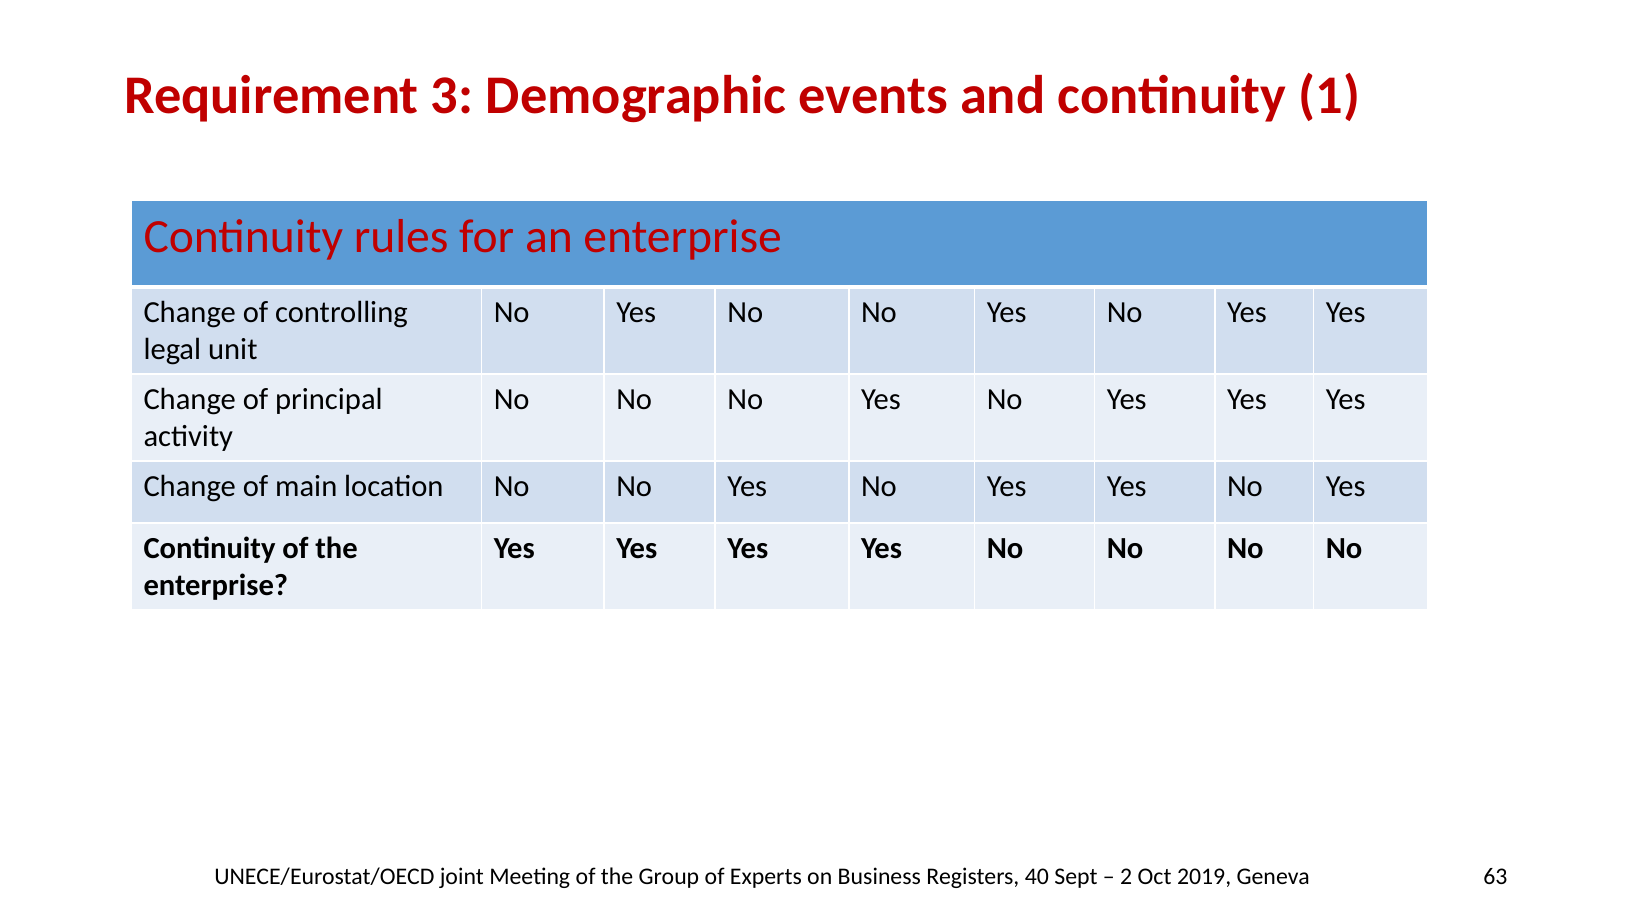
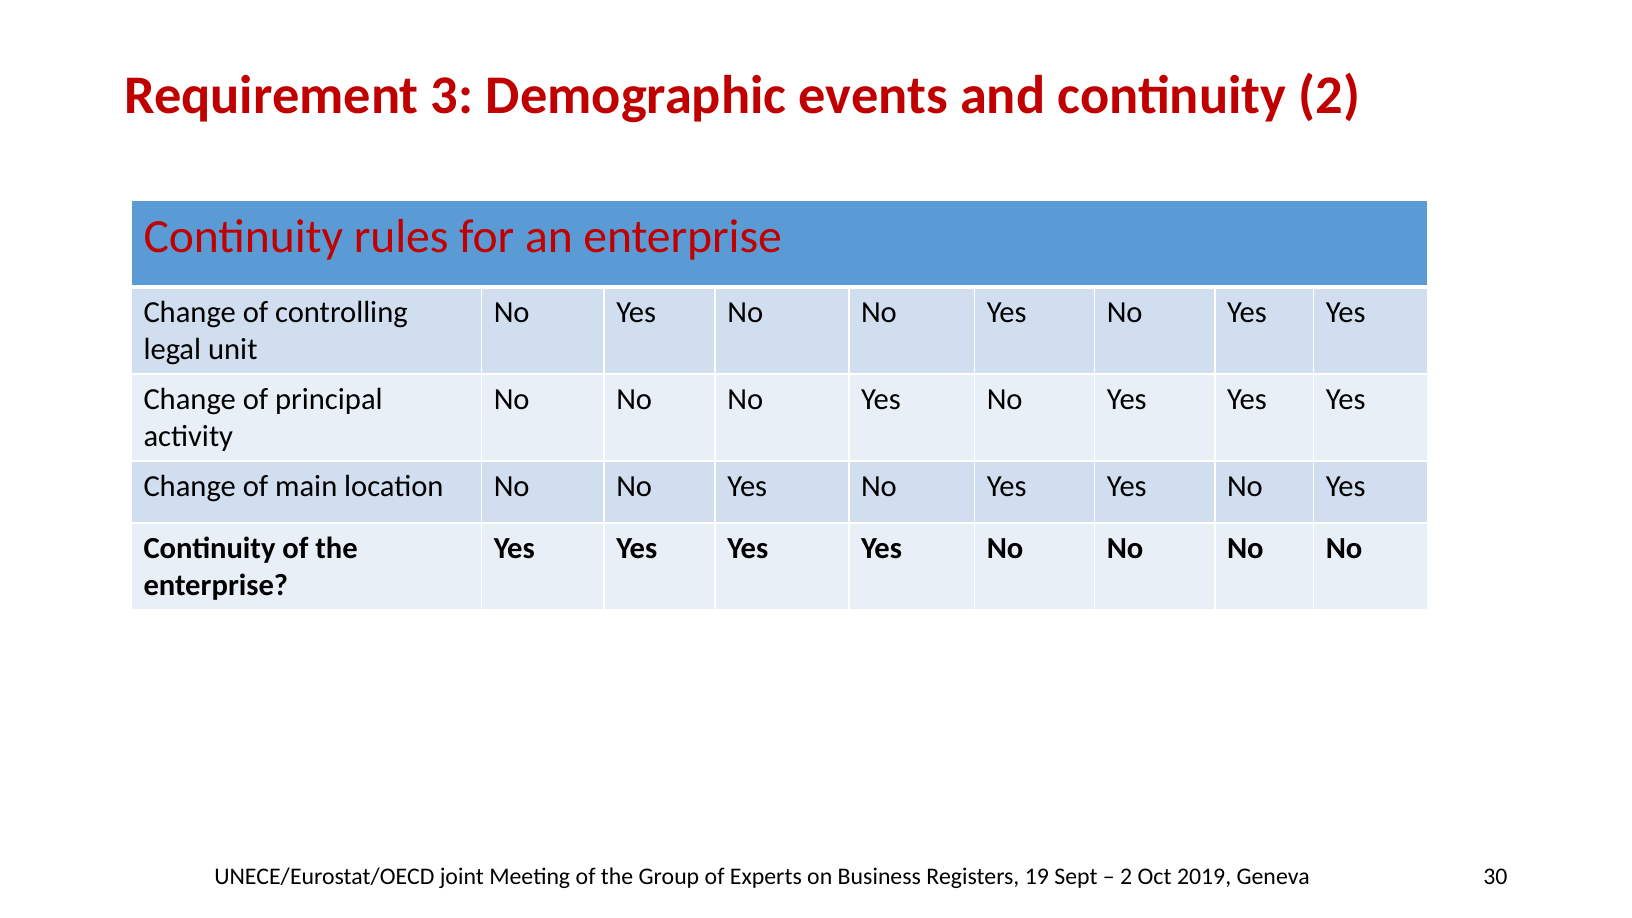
continuity 1: 1 -> 2
40: 40 -> 19
63: 63 -> 30
